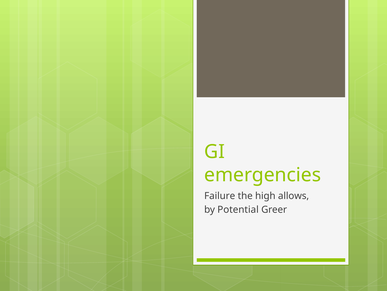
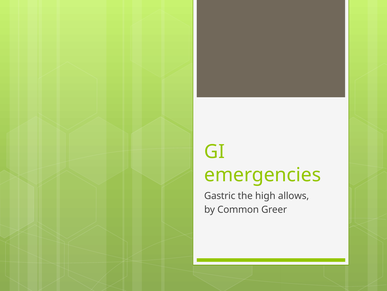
Failure: Failure -> Gastric
Potential: Potential -> Common
